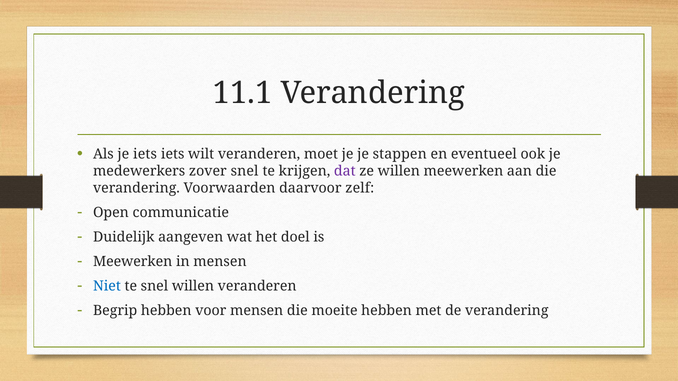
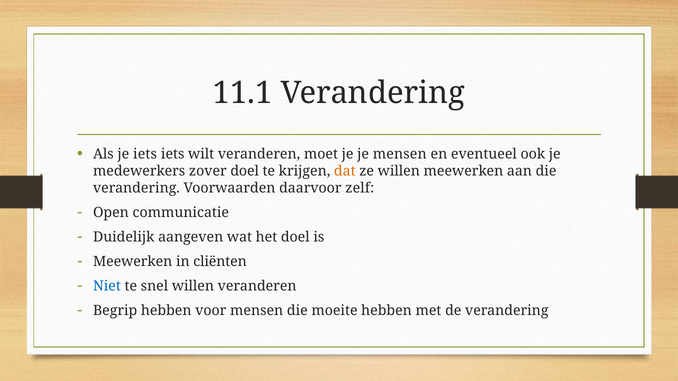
je stappen: stappen -> mensen
zover snel: snel -> doel
dat colour: purple -> orange
in mensen: mensen -> cliënten
